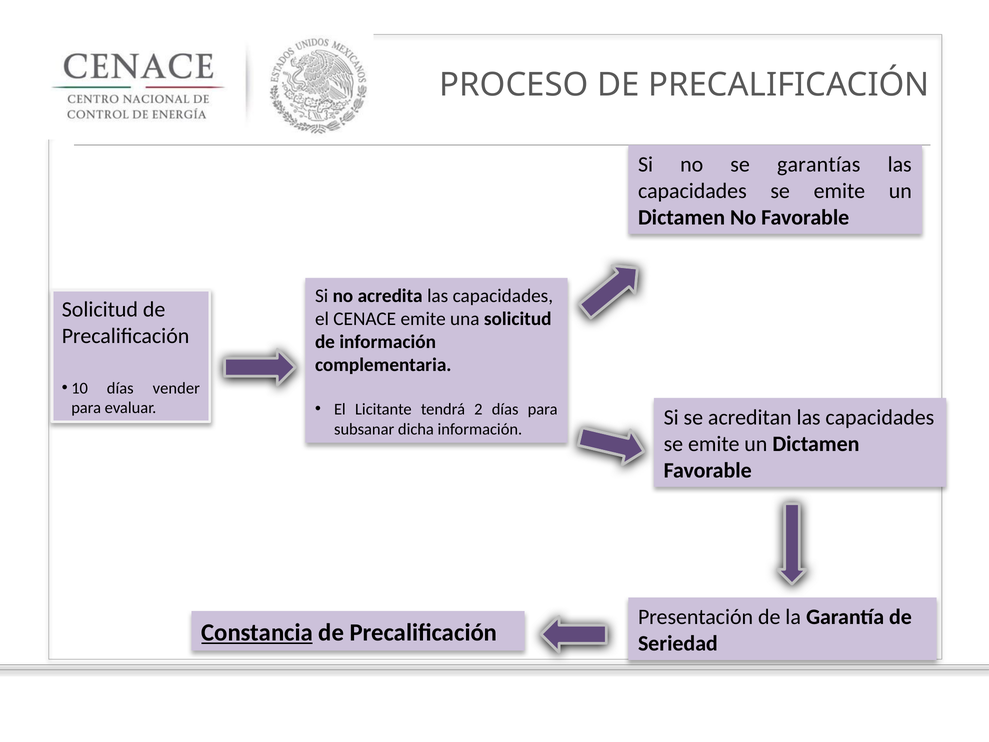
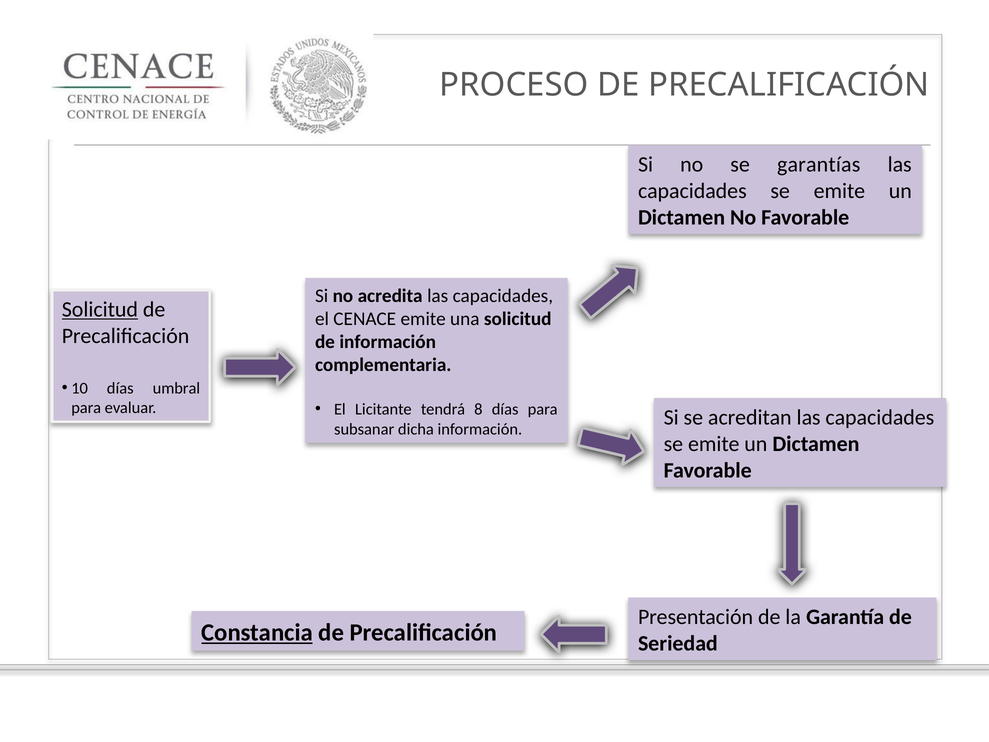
Solicitud at (100, 309) underline: none -> present
vender: vender -> umbral
2: 2 -> 8
